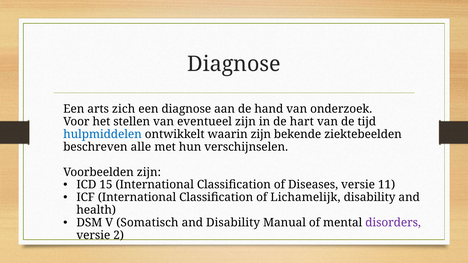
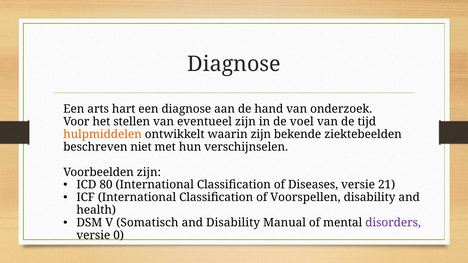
zich: zich -> hart
hart: hart -> voel
hulpmiddelen colour: blue -> orange
alle: alle -> niet
15: 15 -> 80
11: 11 -> 21
Lichamelijk: Lichamelijk -> Voorspellen
2: 2 -> 0
